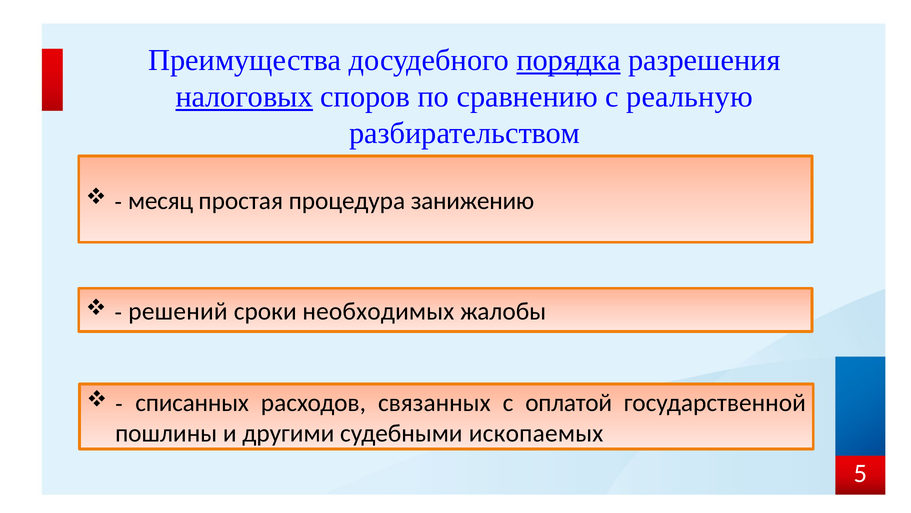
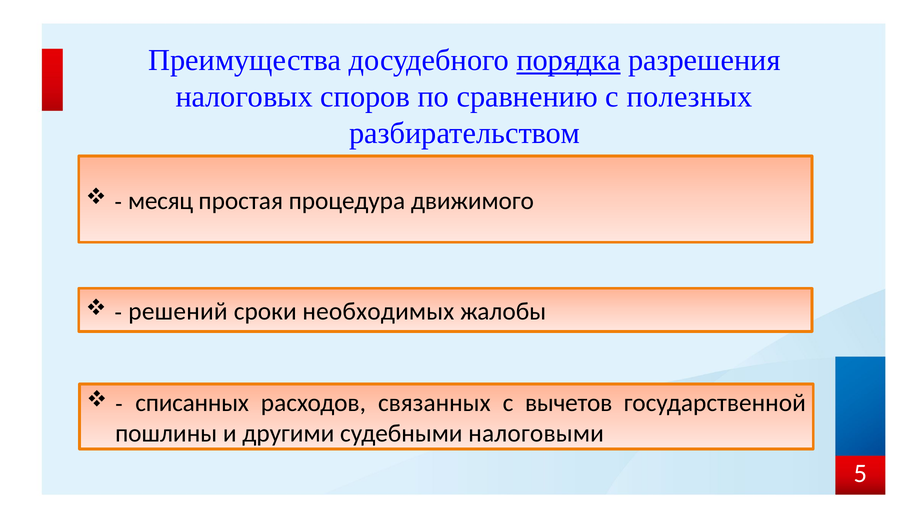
налоговых underline: present -> none
реальную: реальную -> полезных
занижению: занижению -> движимого
оплатой: оплатой -> вычетов
ископаемых: ископаемых -> налоговыми
